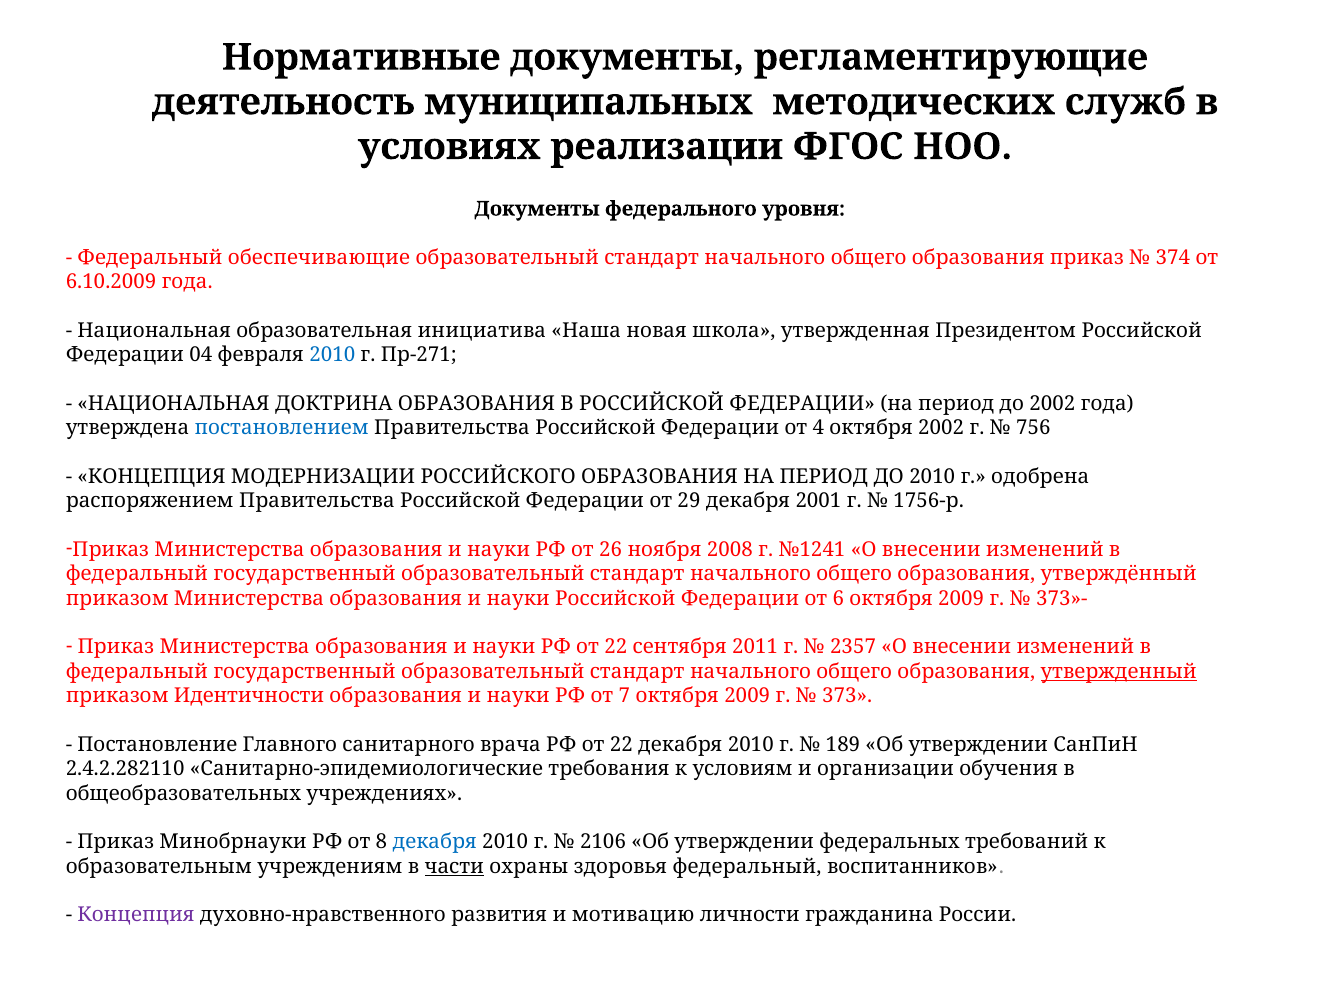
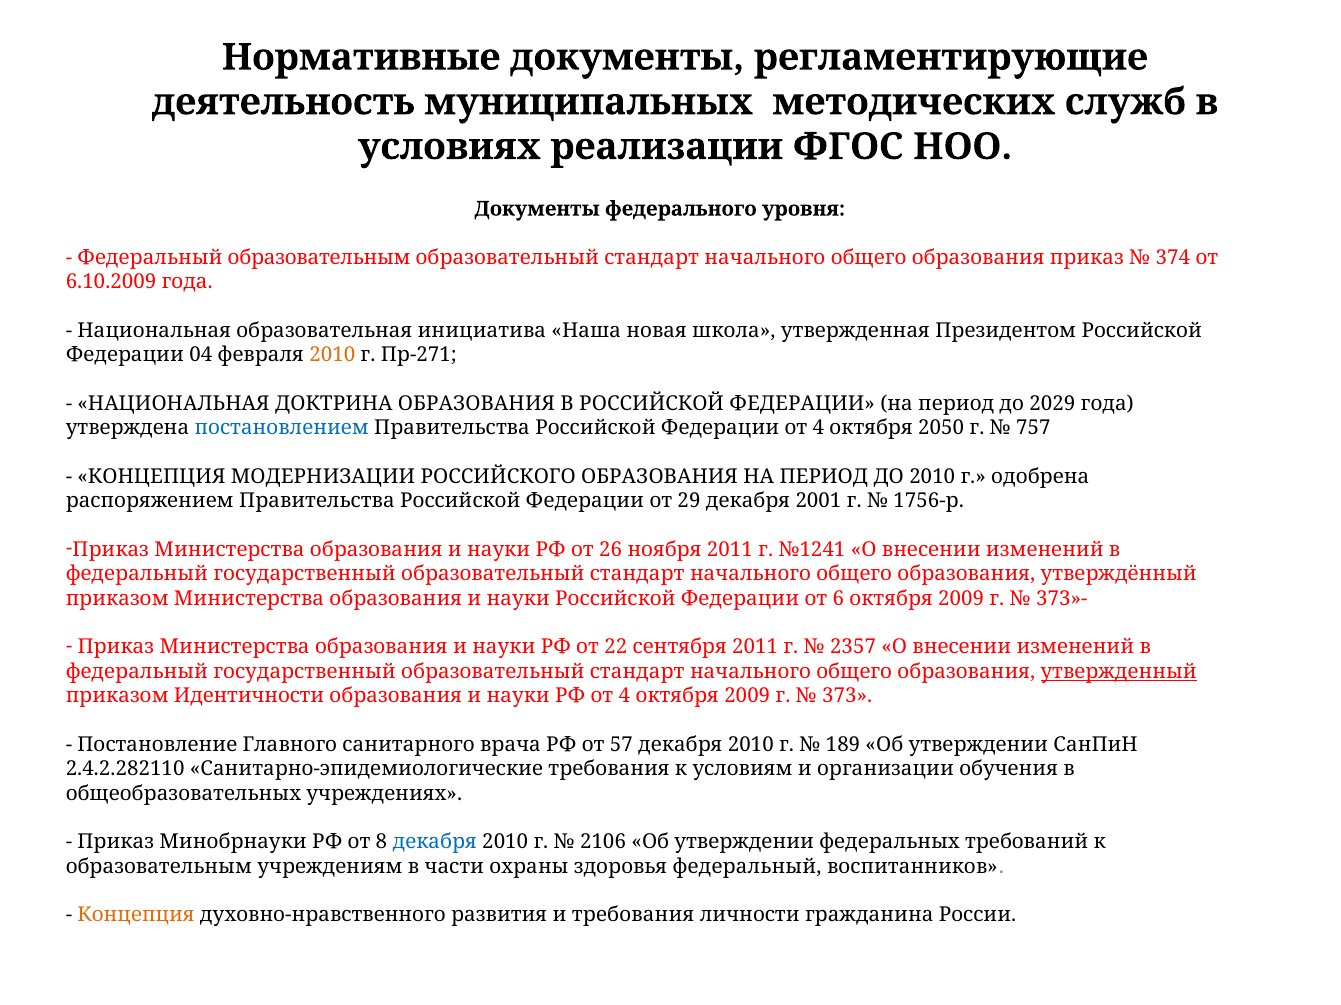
Федеральный обеспечивающие: обеспечивающие -> образовательным
2010 at (332, 355) colour: blue -> orange
до 2002: 2002 -> 2029
октября 2002: 2002 -> 2050
756: 756 -> 757
ноября 2008: 2008 -> 2011
РФ от 7: 7 -> 4
врача РФ от 22: 22 -> 57
части underline: present -> none
Концепция at (136, 916) colour: purple -> orange
и мотивацию: мотивацию -> требования
